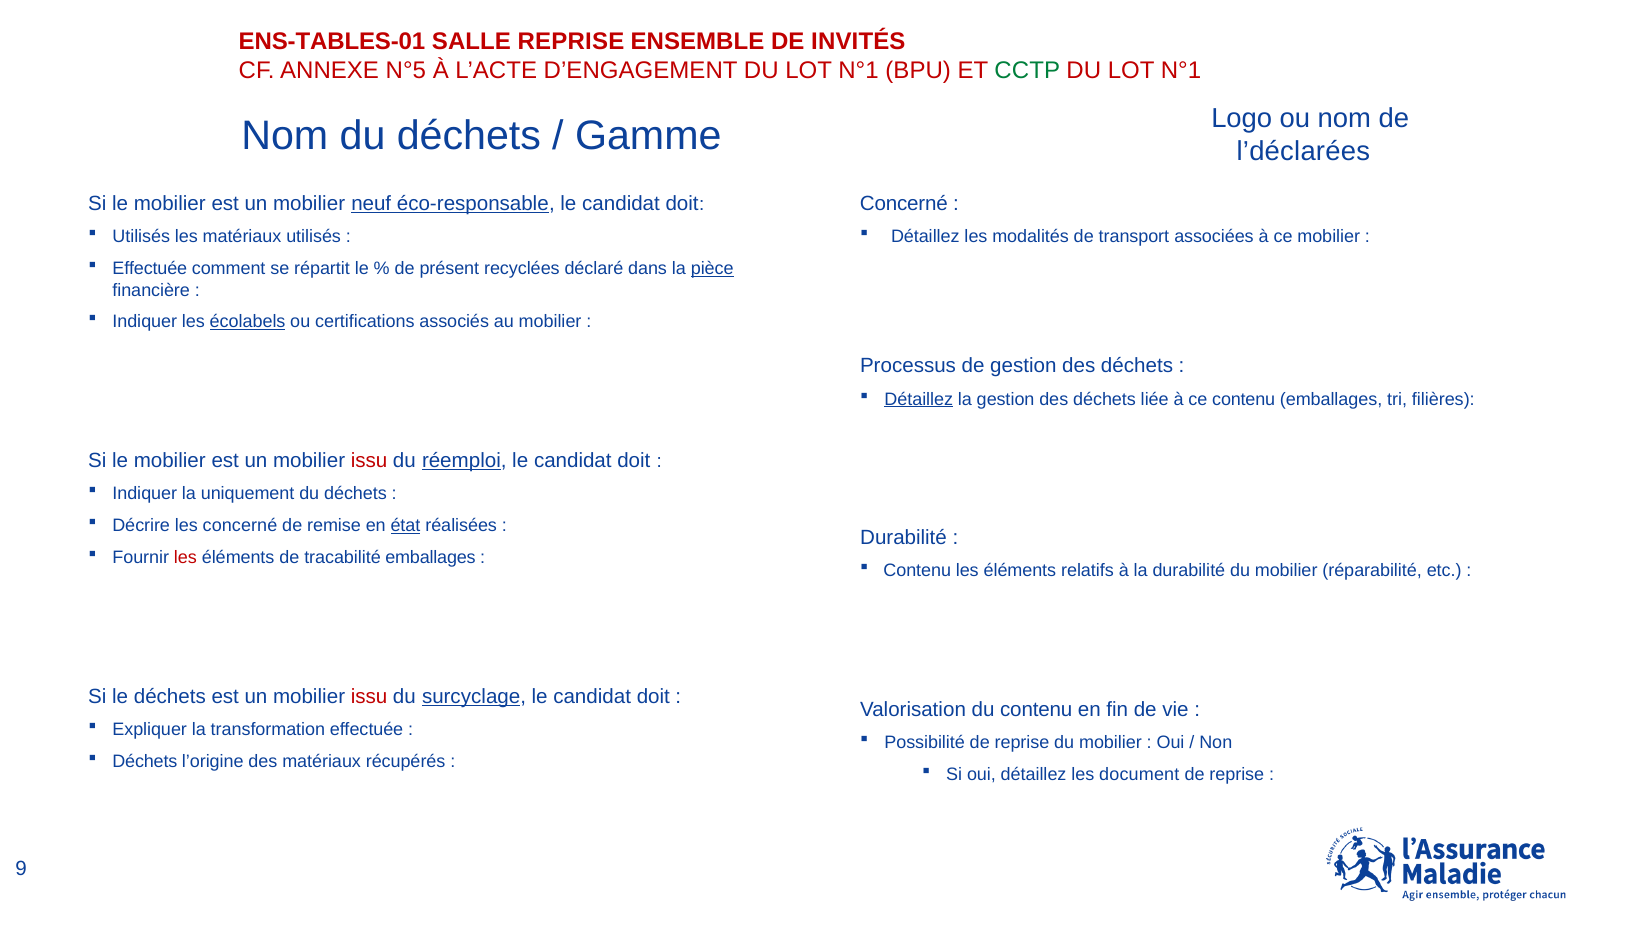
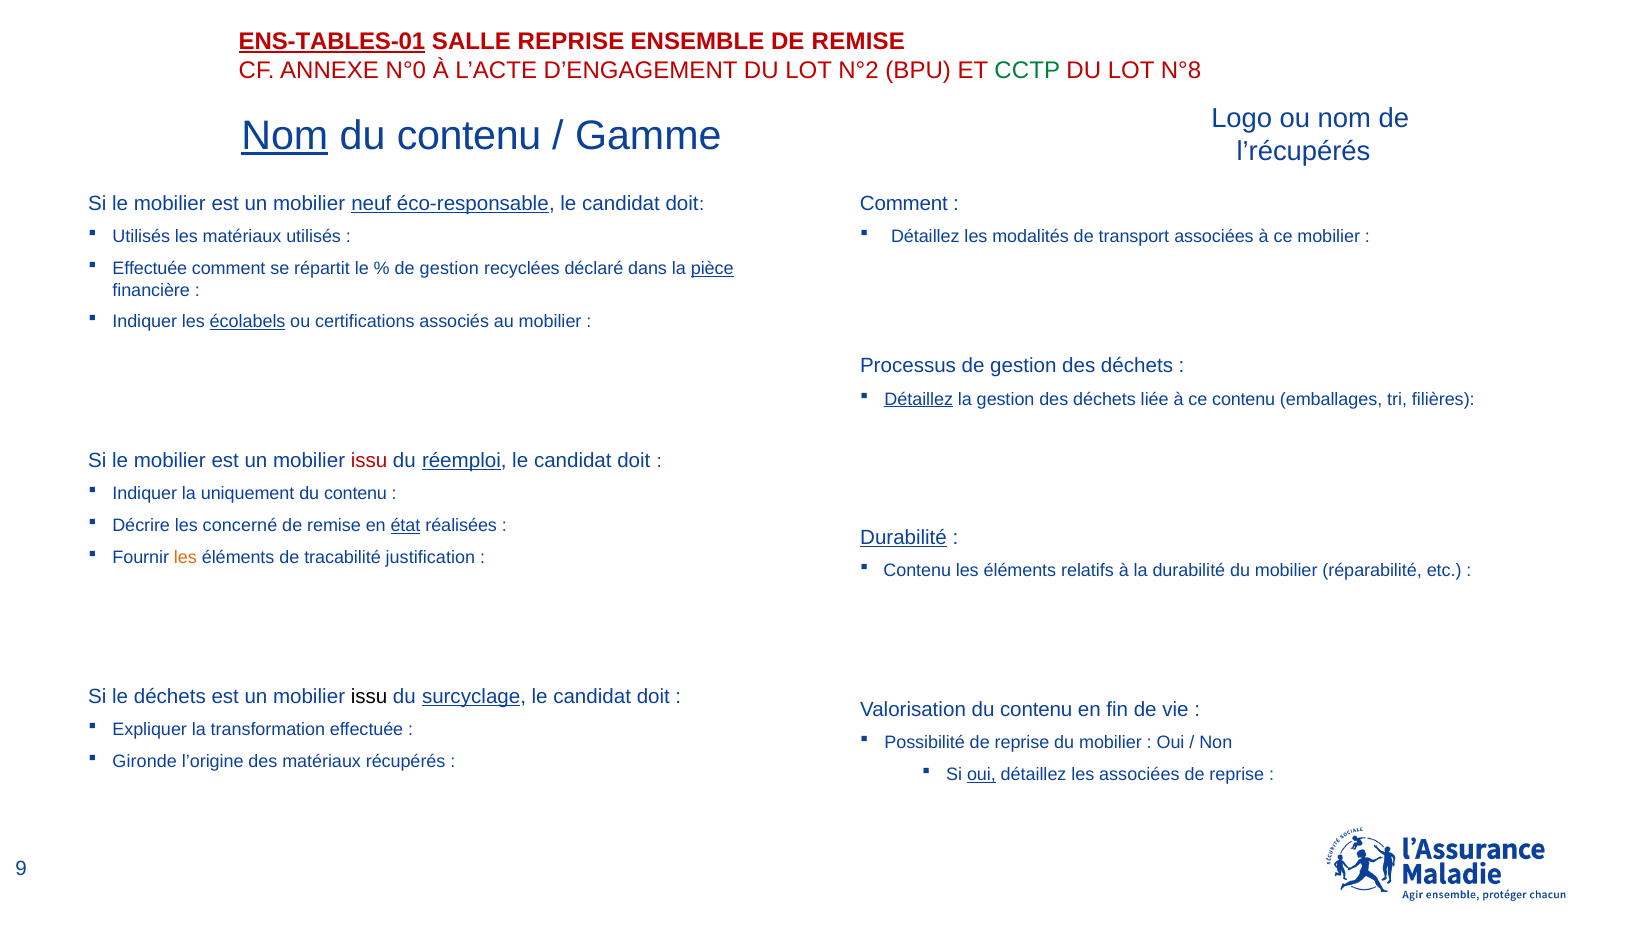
ENS-TABLES-01 underline: none -> present
ENSEMBLE DE INVITÉS: INVITÉS -> REMISE
N°5: N°5 -> N°0
D’ENGAGEMENT DU LOT N°1: N°1 -> N°2
N°1 at (1181, 71): N°1 -> N°8
Nom at (285, 136) underline: none -> present
déchets at (469, 136): déchets -> contenu
l’déclarées: l’déclarées -> l’récupérés
Concerné at (904, 203): Concerné -> Comment
présent at (449, 269): présent -> gestion
déchets at (355, 494): déchets -> contenu
Durabilité at (904, 538) underline: none -> present
les at (185, 558) colour: red -> orange
tracabilité emballages: emballages -> justification
issu at (369, 697) colour: red -> black
Déchets at (145, 762): Déchets -> Gironde
oui at (981, 775) underline: none -> present
les document: document -> associées
